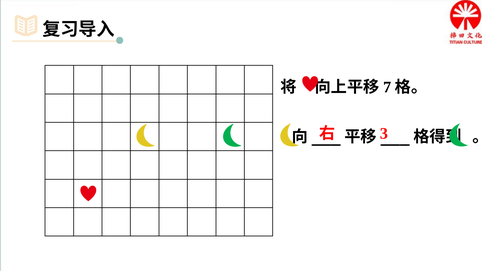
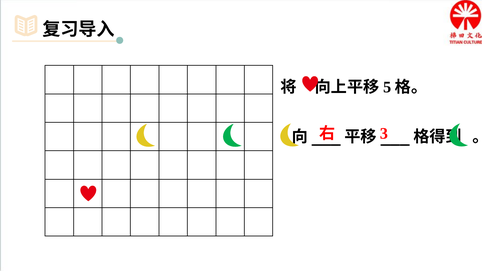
7: 7 -> 5
